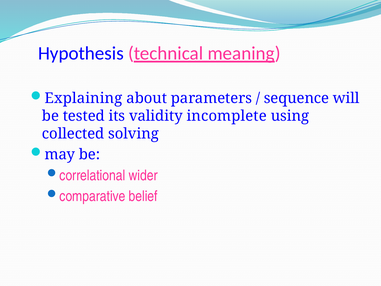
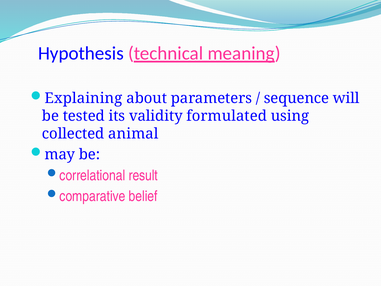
incomplete: incomplete -> formulated
solving: solving -> animal
wider: wider -> result
